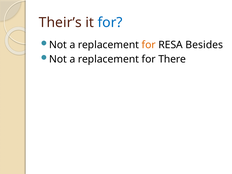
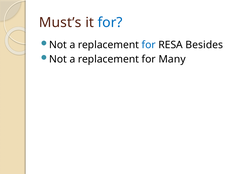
Their’s: Their’s -> Must’s
for at (149, 45) colour: orange -> blue
There: There -> Many
